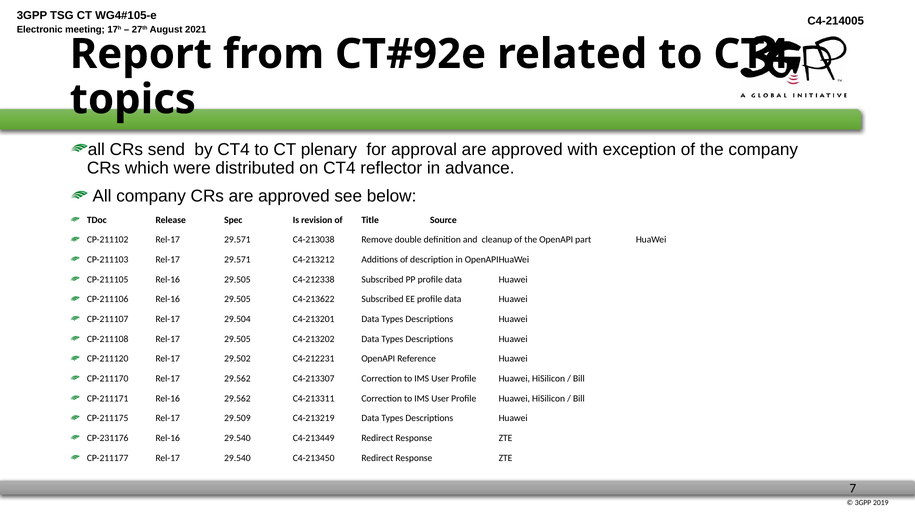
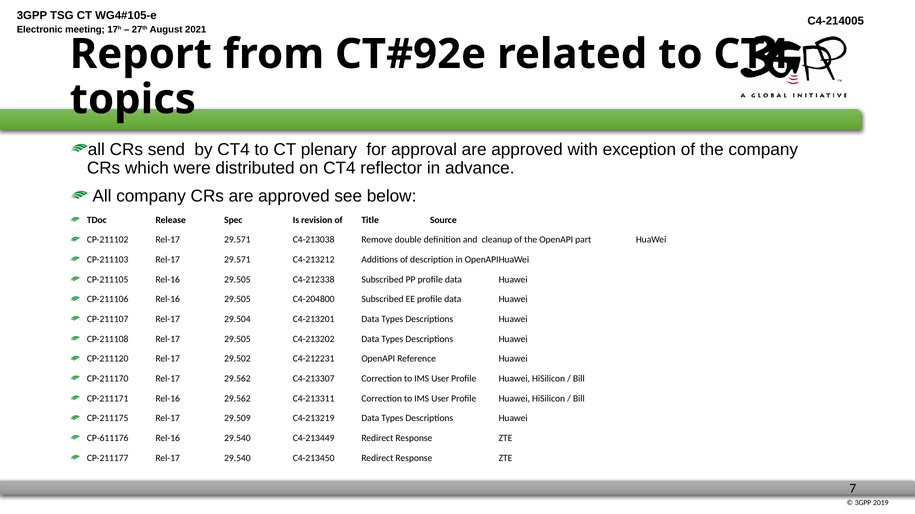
C4-213622: C4-213622 -> C4-204800
CP-231176: CP-231176 -> CP-611176
